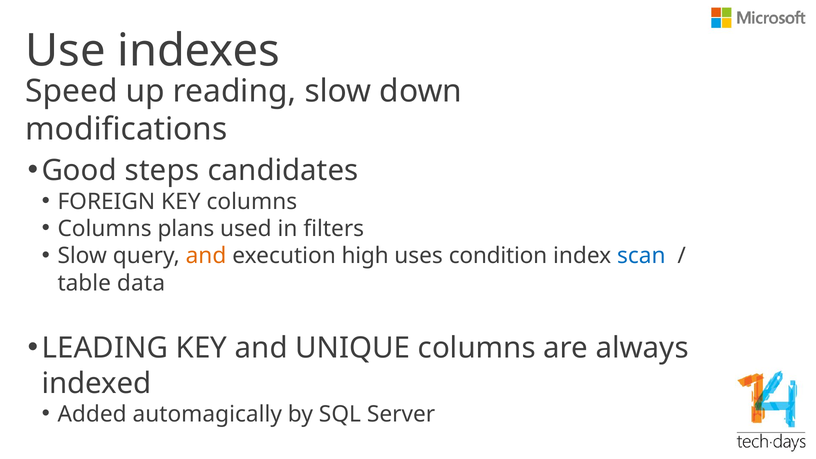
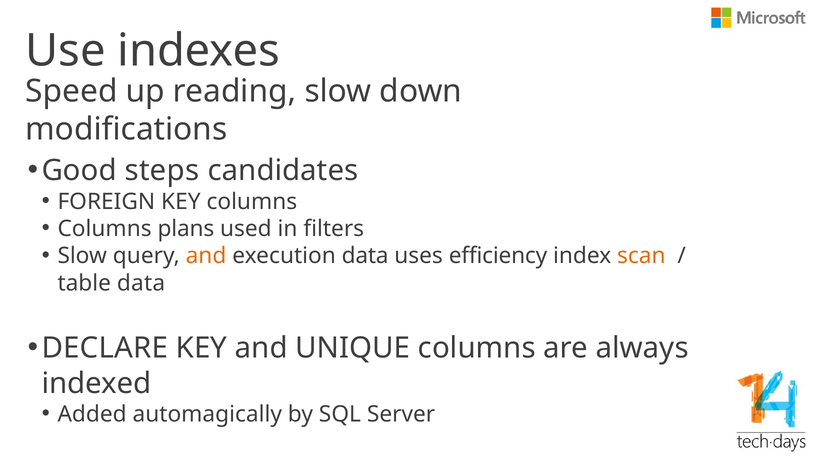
execution high: high -> data
condition: condition -> efficiency
scan colour: blue -> orange
LEADING: LEADING -> DECLARE
